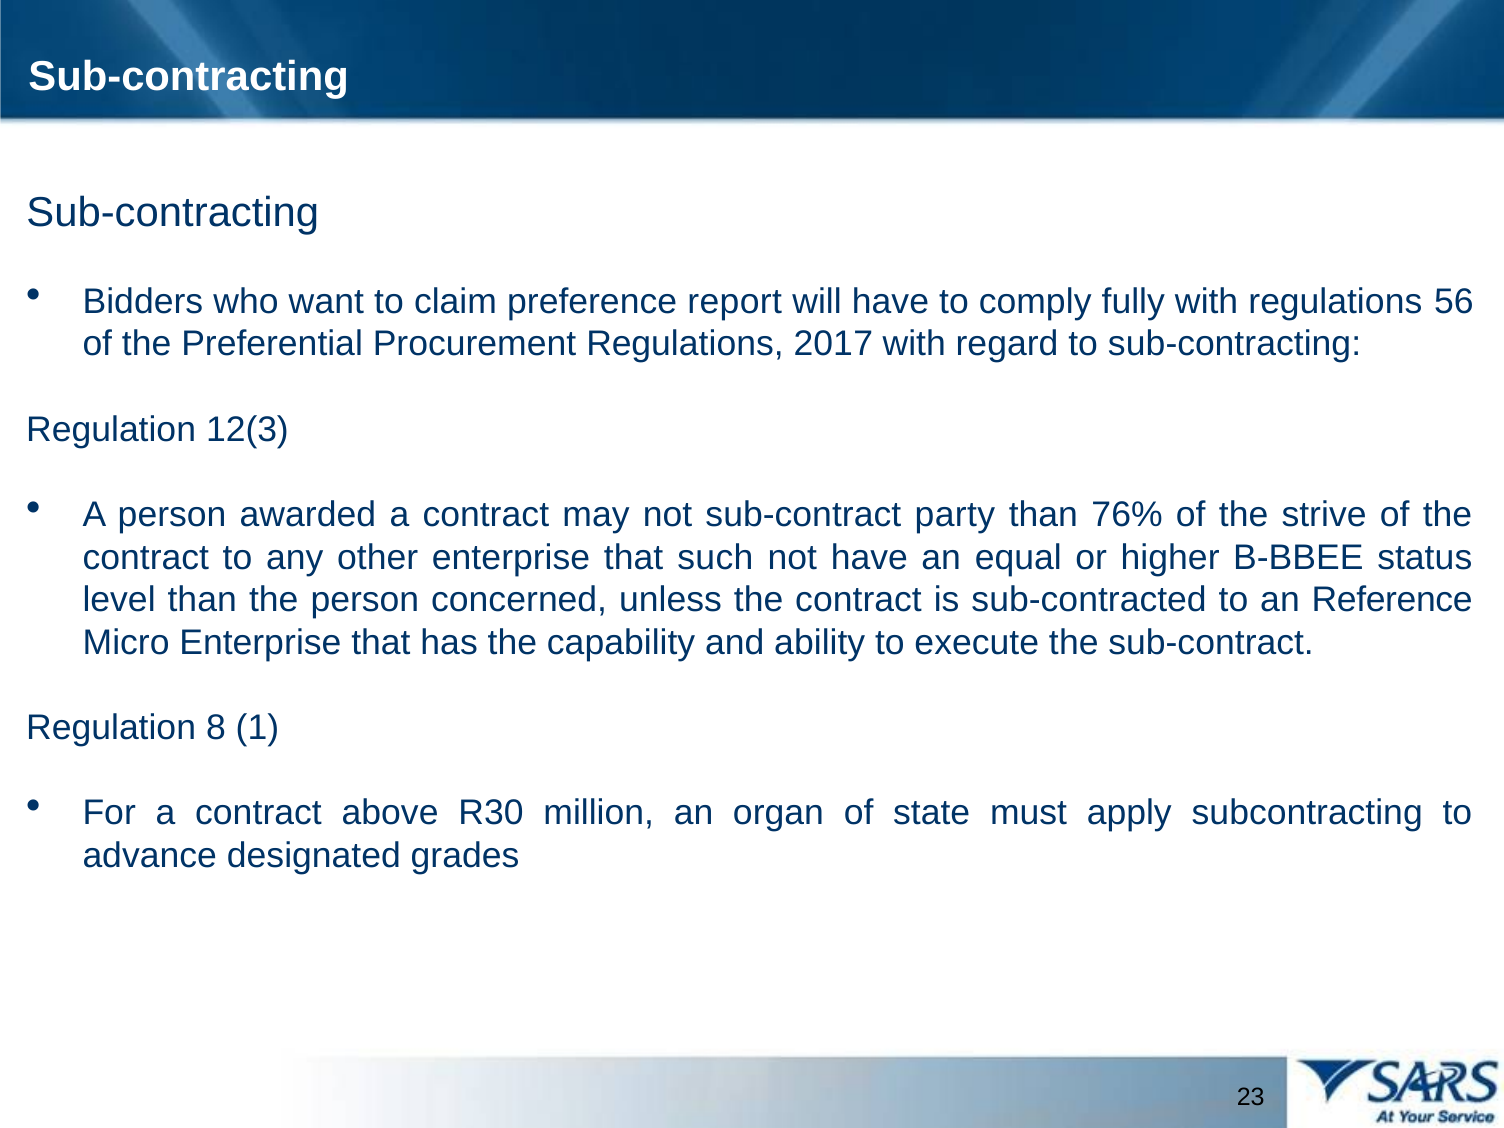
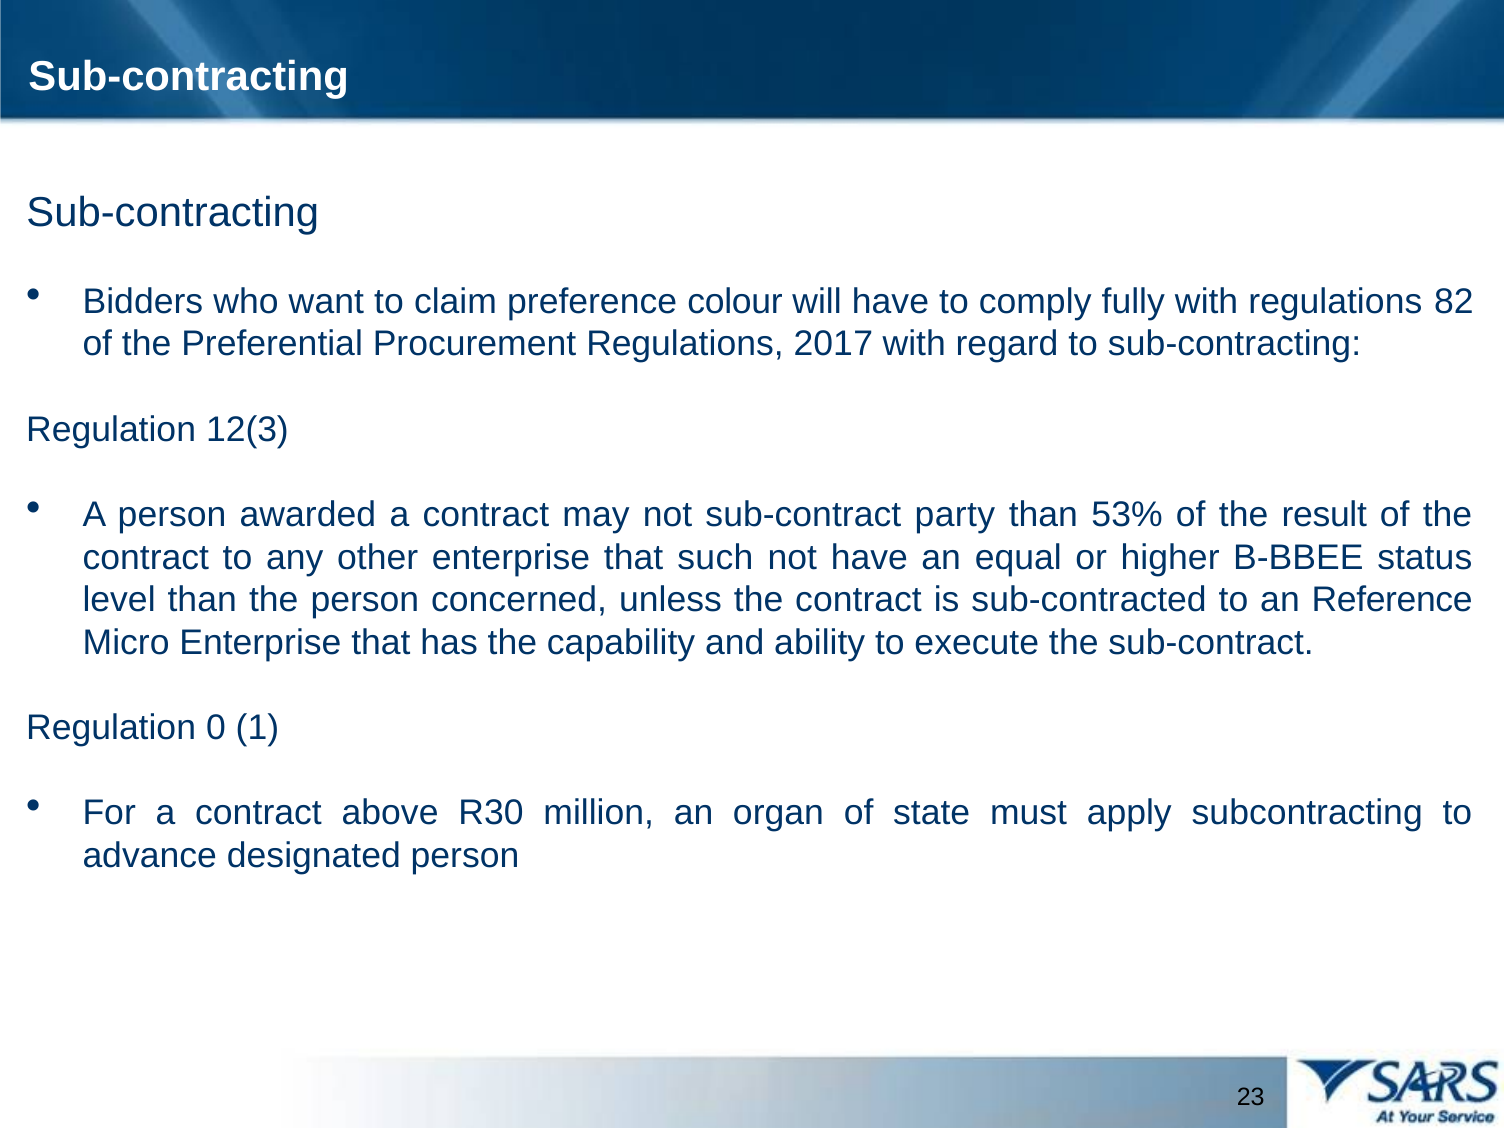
report: report -> colour
56: 56 -> 82
76%: 76% -> 53%
strive: strive -> result
8: 8 -> 0
designated grades: grades -> person
